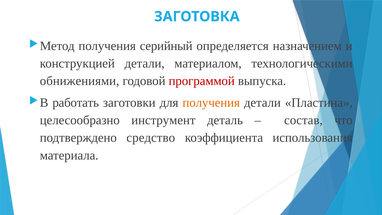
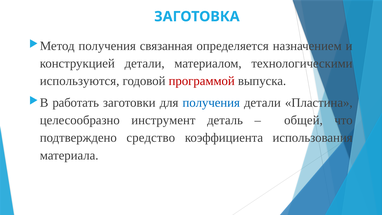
серийный: серийный -> связанная
обнижениями: обнижениями -> используются
получения at (211, 103) colour: orange -> blue
состав: состав -> общей
